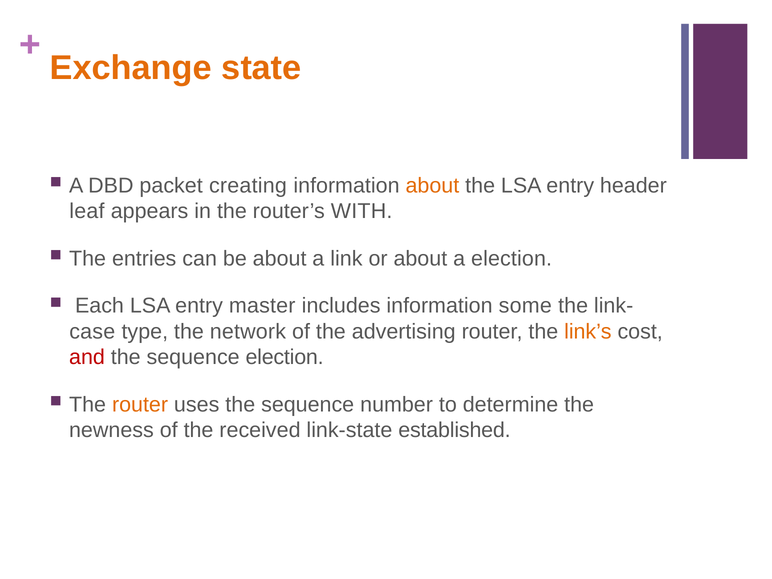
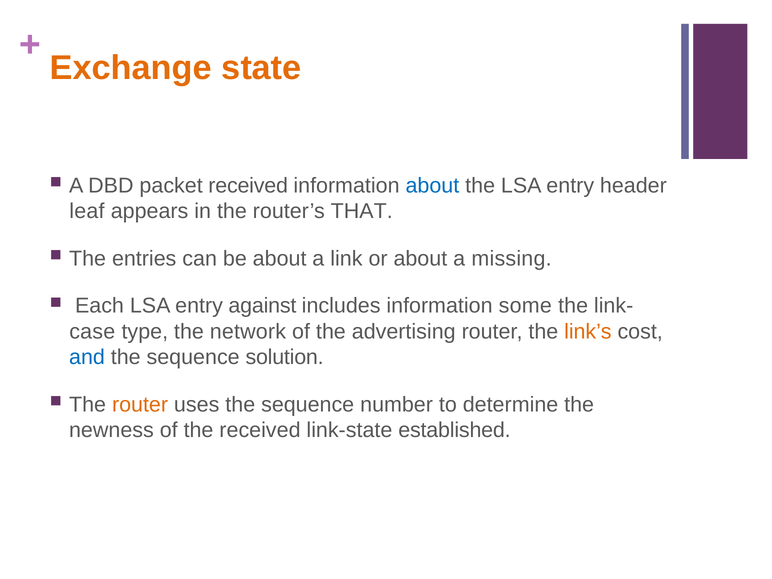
packet creating: creating -> received
about at (432, 186) colour: orange -> blue
WITH: WITH -> THAT
a election: election -> missing
master: master -> against
and colour: red -> blue
sequence election: election -> solution
